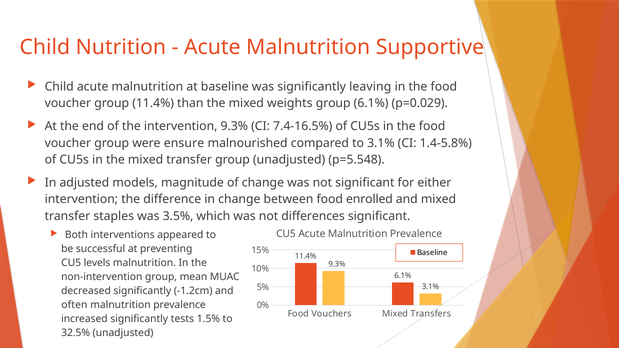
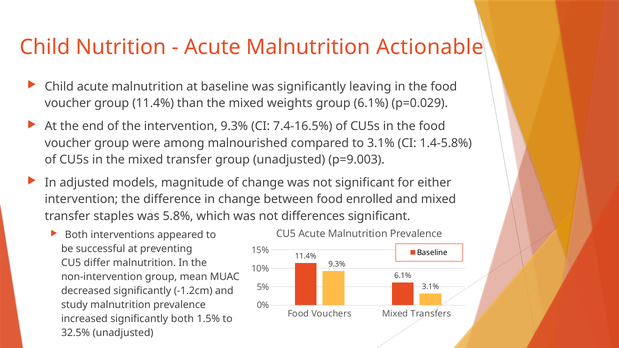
Supportive: Supportive -> Actionable
ensure: ensure -> among
p=5.548: p=5.548 -> p=9.003
3.5%: 3.5% -> 5.8%
levels: levels -> differ
often: often -> study
significantly tests: tests -> both
